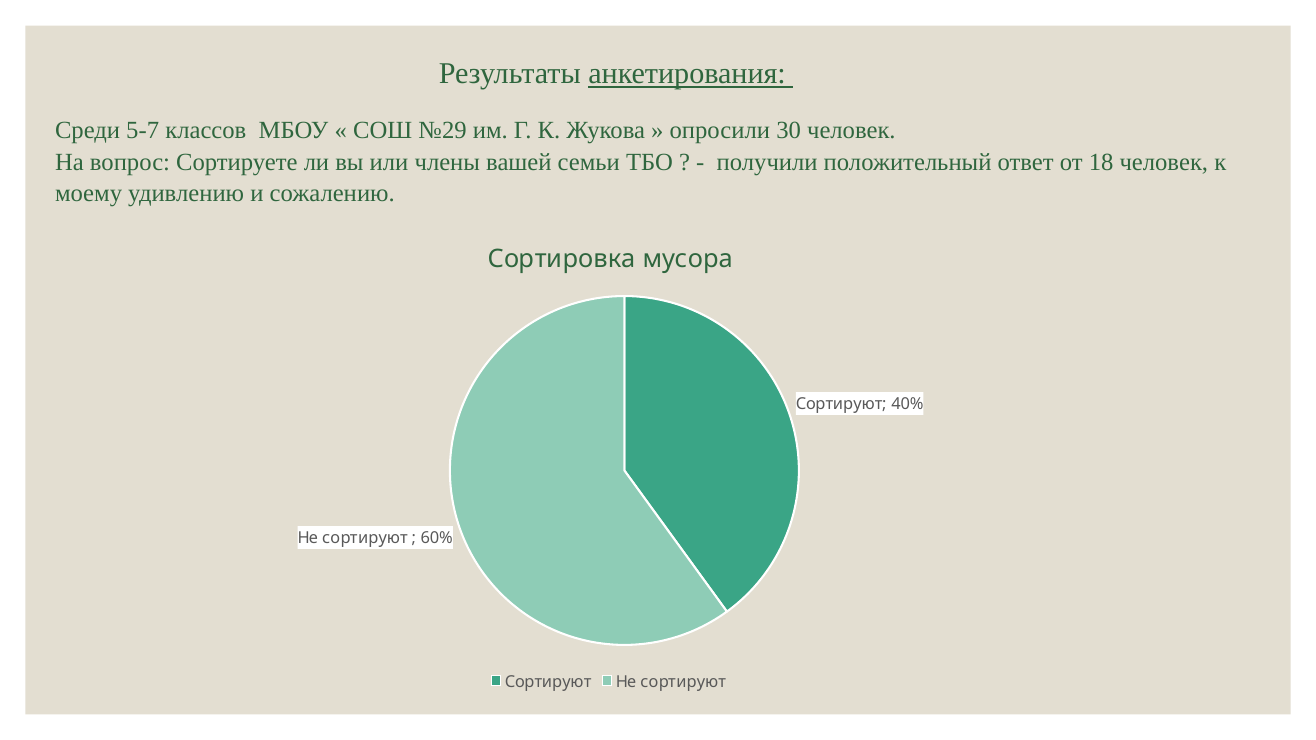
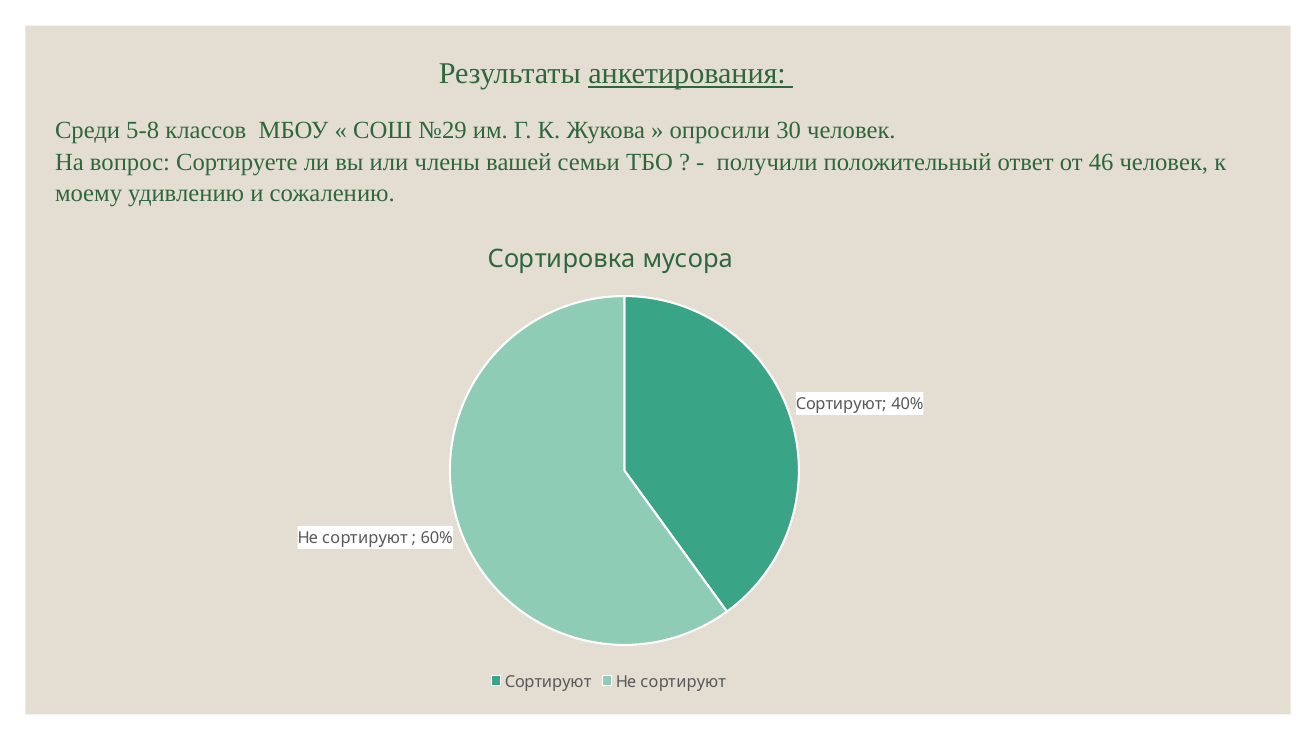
5-7: 5-7 -> 5-8
18: 18 -> 46
